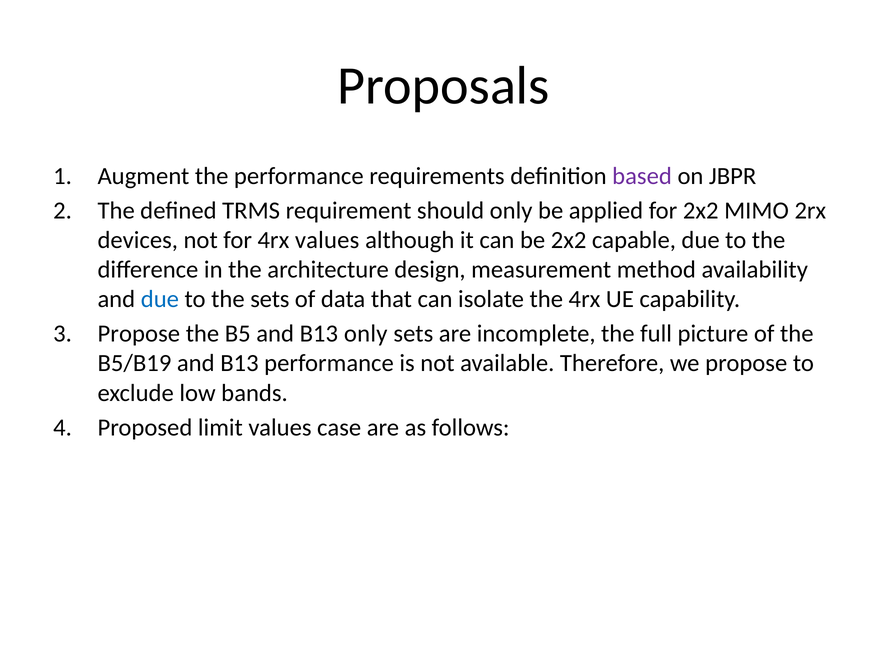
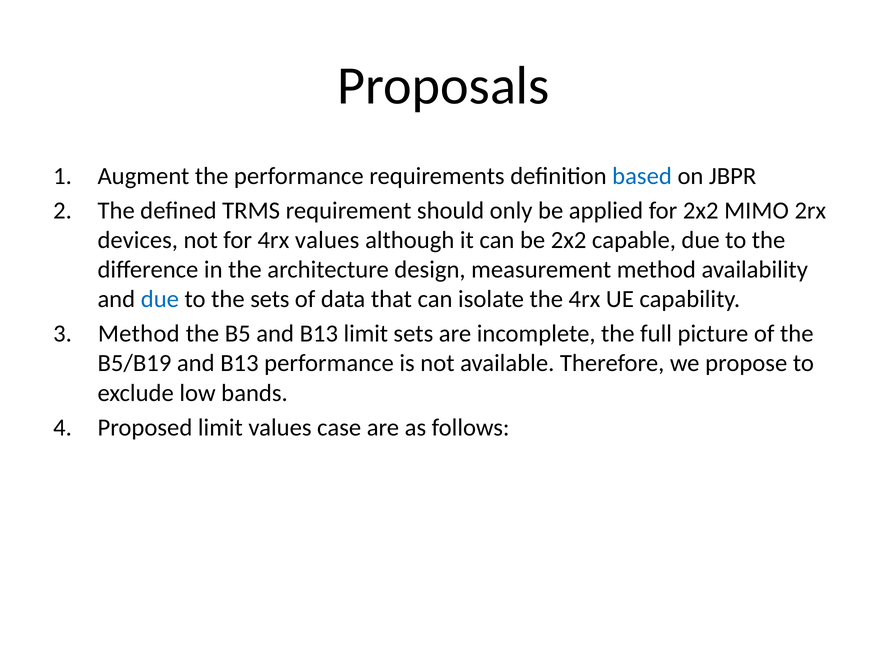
based colour: purple -> blue
Propose at (139, 334): Propose -> Method
B13 only: only -> limit
